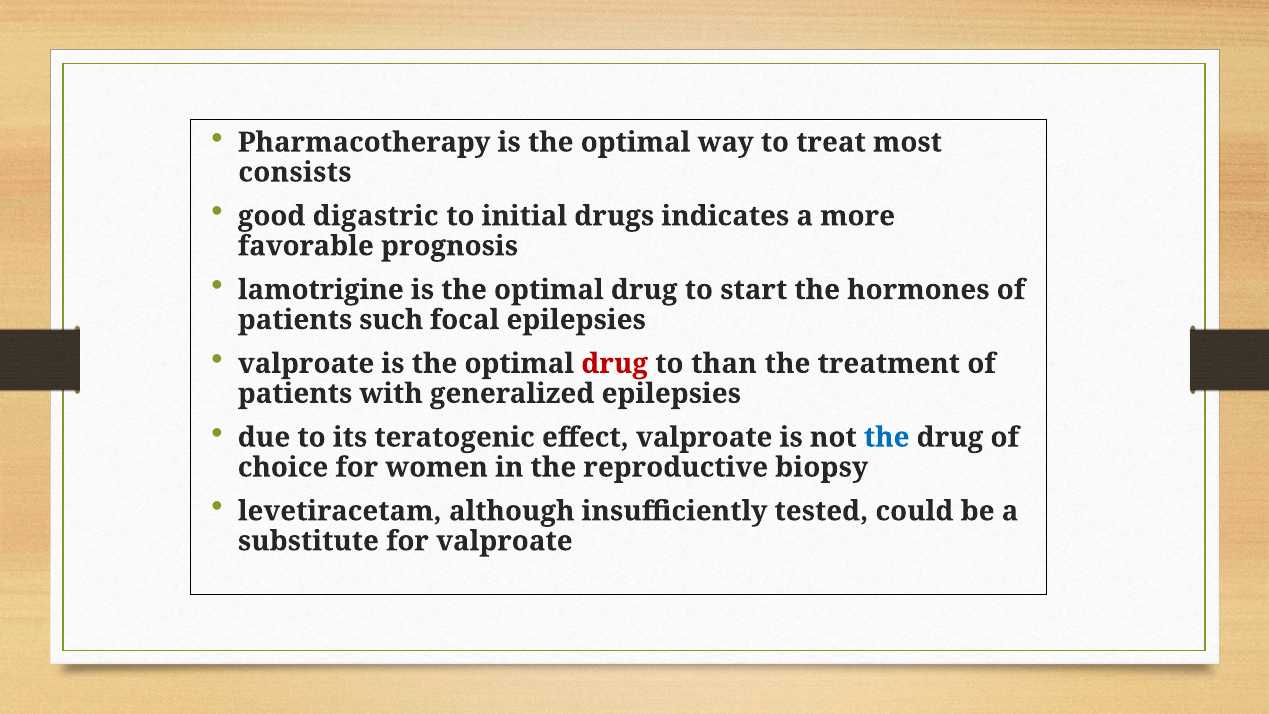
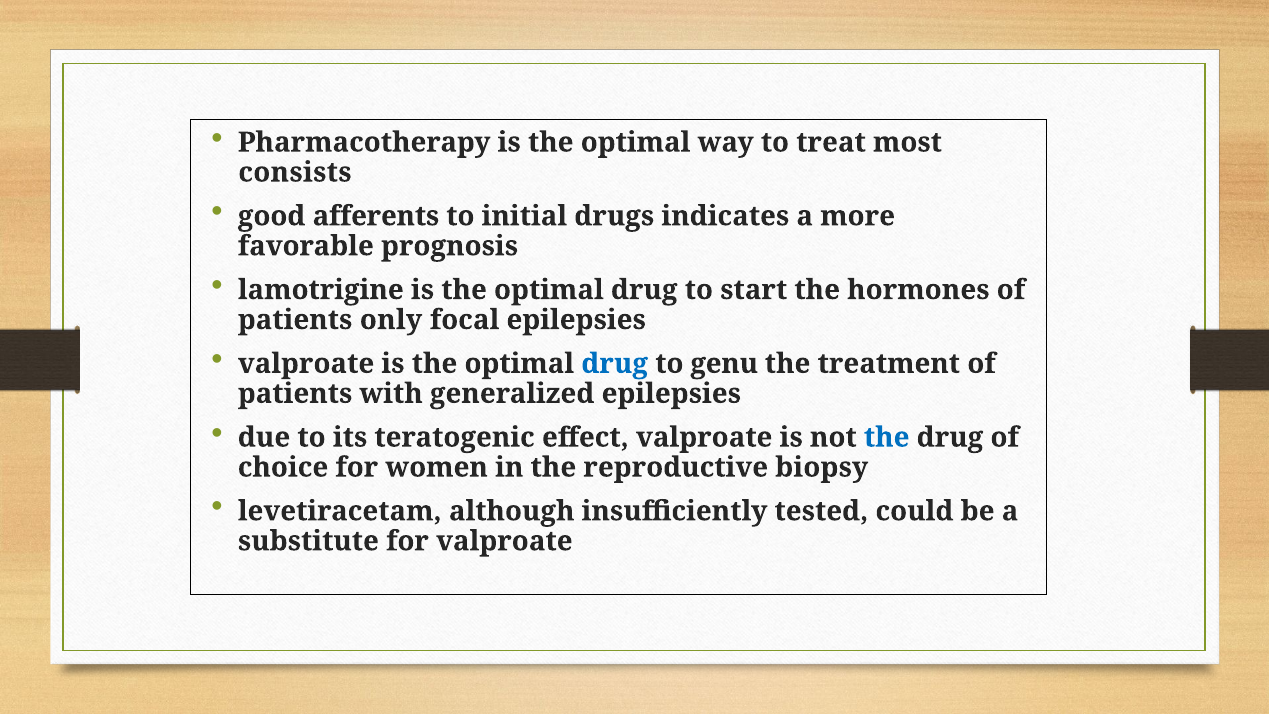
digastric: digastric -> afferents
such: such -> only
drug at (615, 364) colour: red -> blue
than: than -> genu
